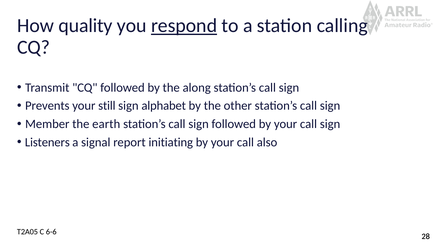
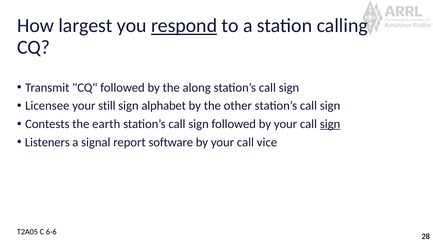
quality: quality -> largest
Prevents: Prevents -> Licensee
Member: Member -> Contests
sign at (330, 124) underline: none -> present
initiating: initiating -> software
also: also -> vice
